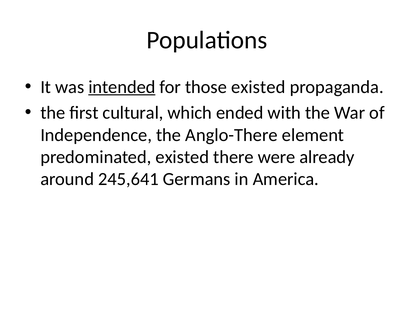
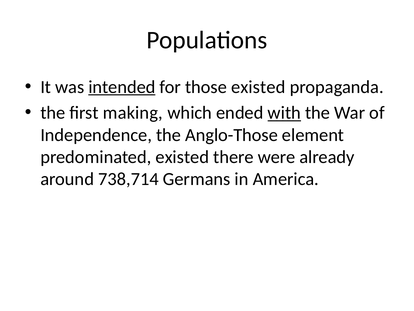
cultural: cultural -> making
with underline: none -> present
Anglo-There: Anglo-There -> Anglo-Those
245,641: 245,641 -> 738,714
